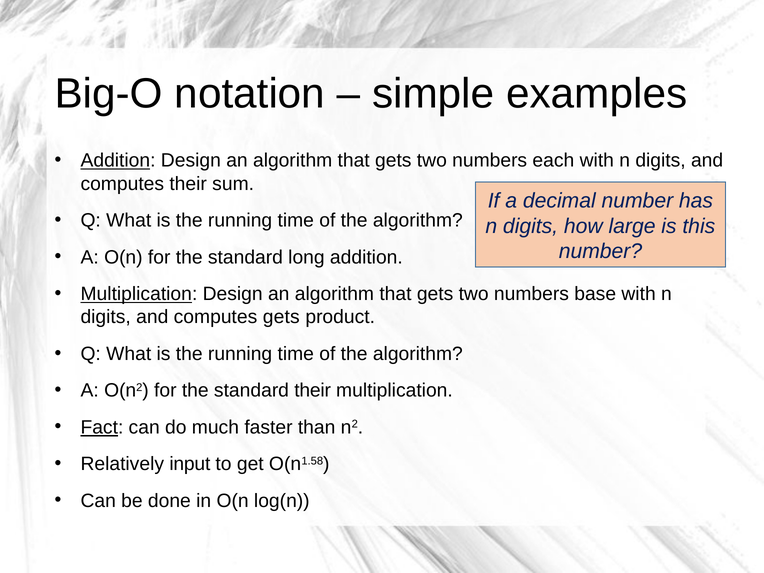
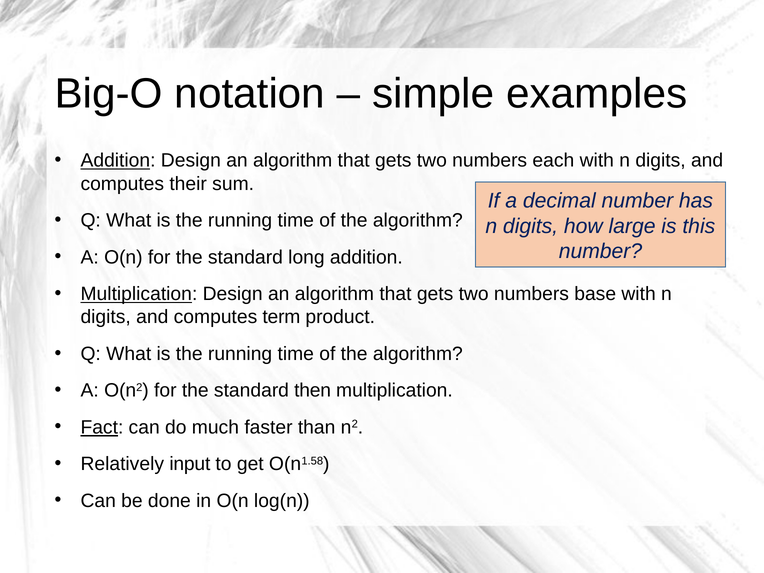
computes gets: gets -> term
standard their: their -> then
